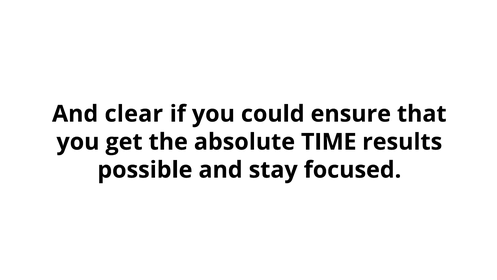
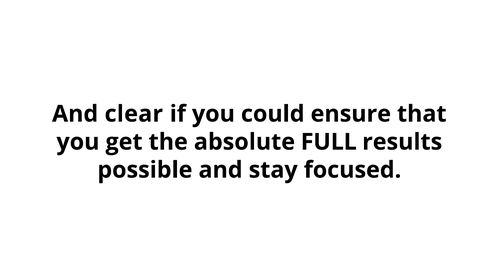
TIME: TIME -> FULL
